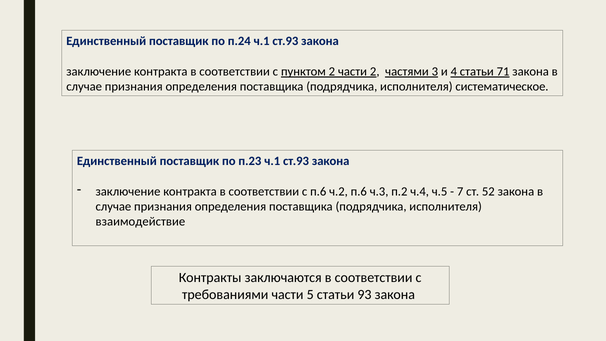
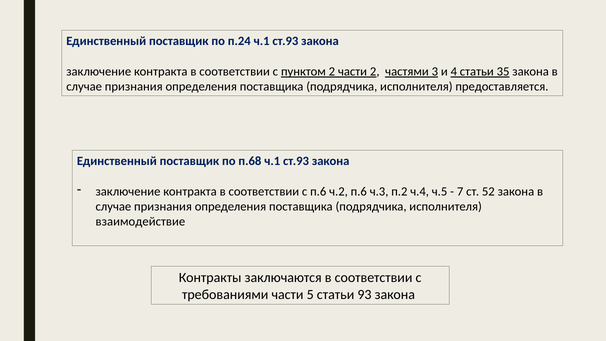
71: 71 -> 35
систематическое: систематическое -> предоставляется
п.23: п.23 -> п.68
